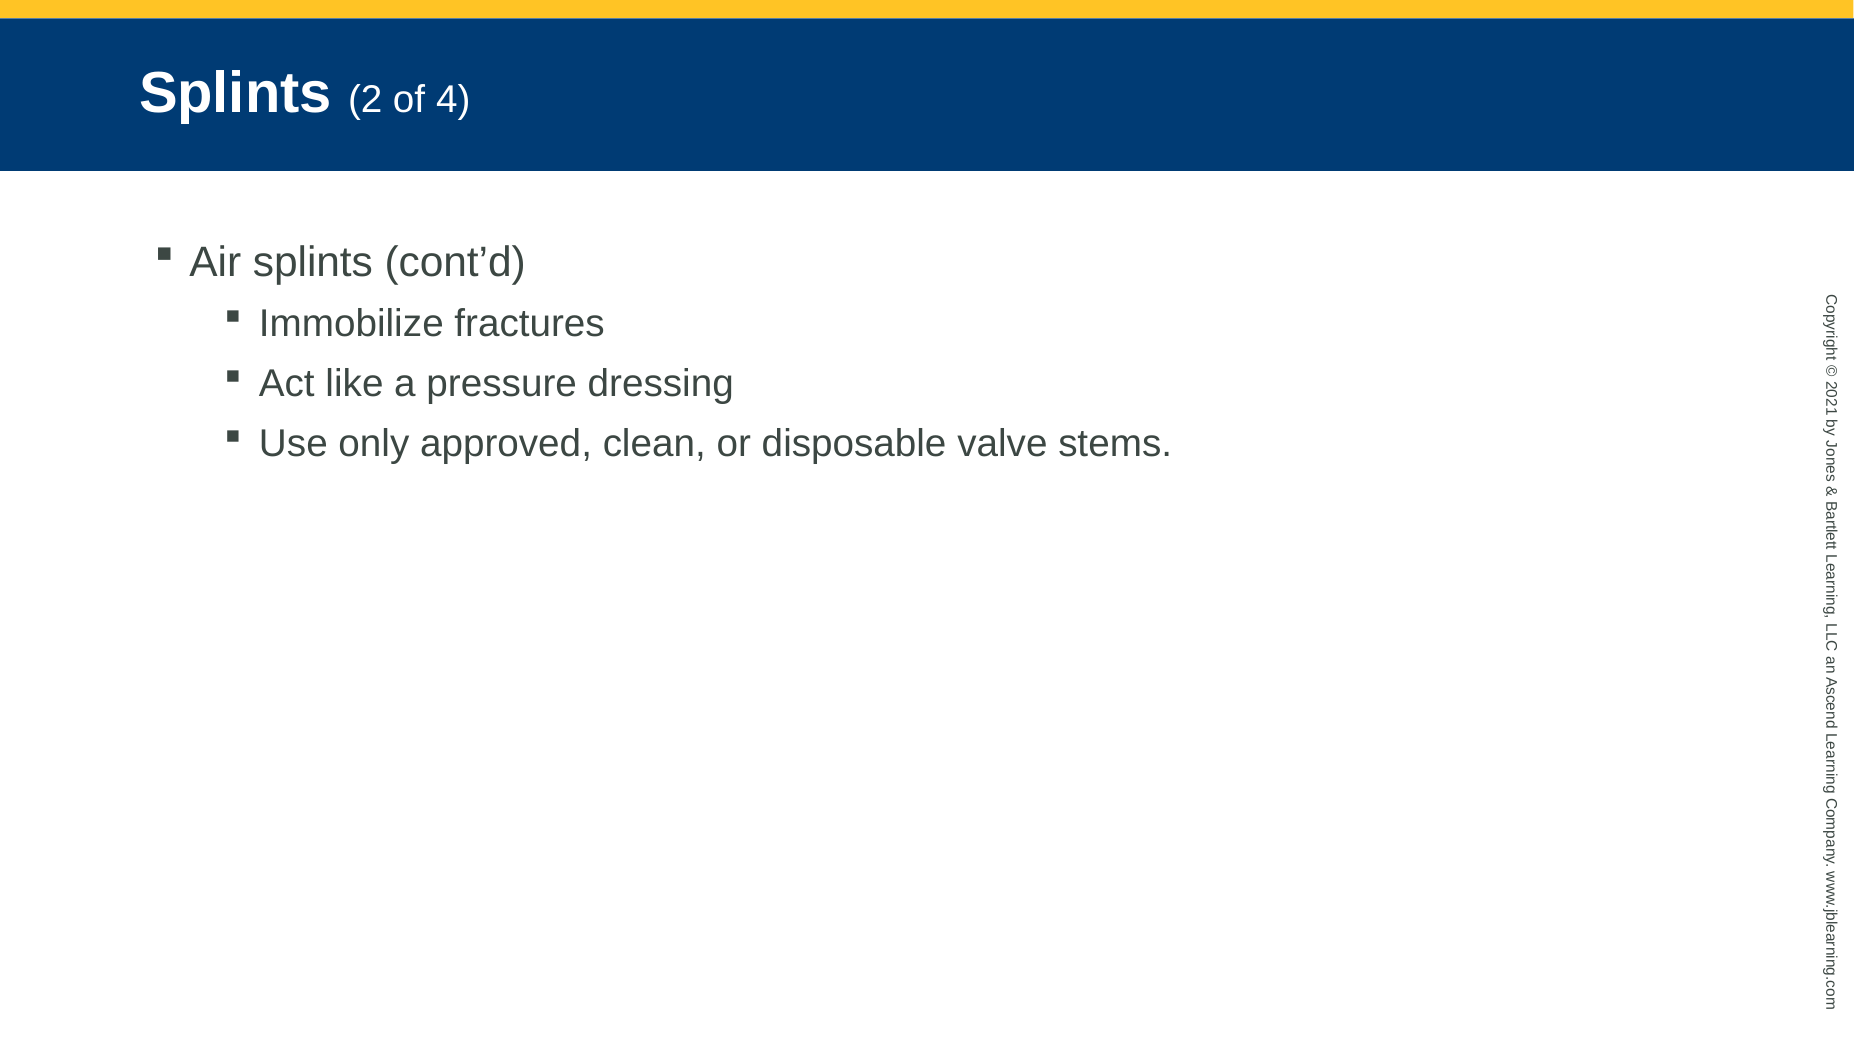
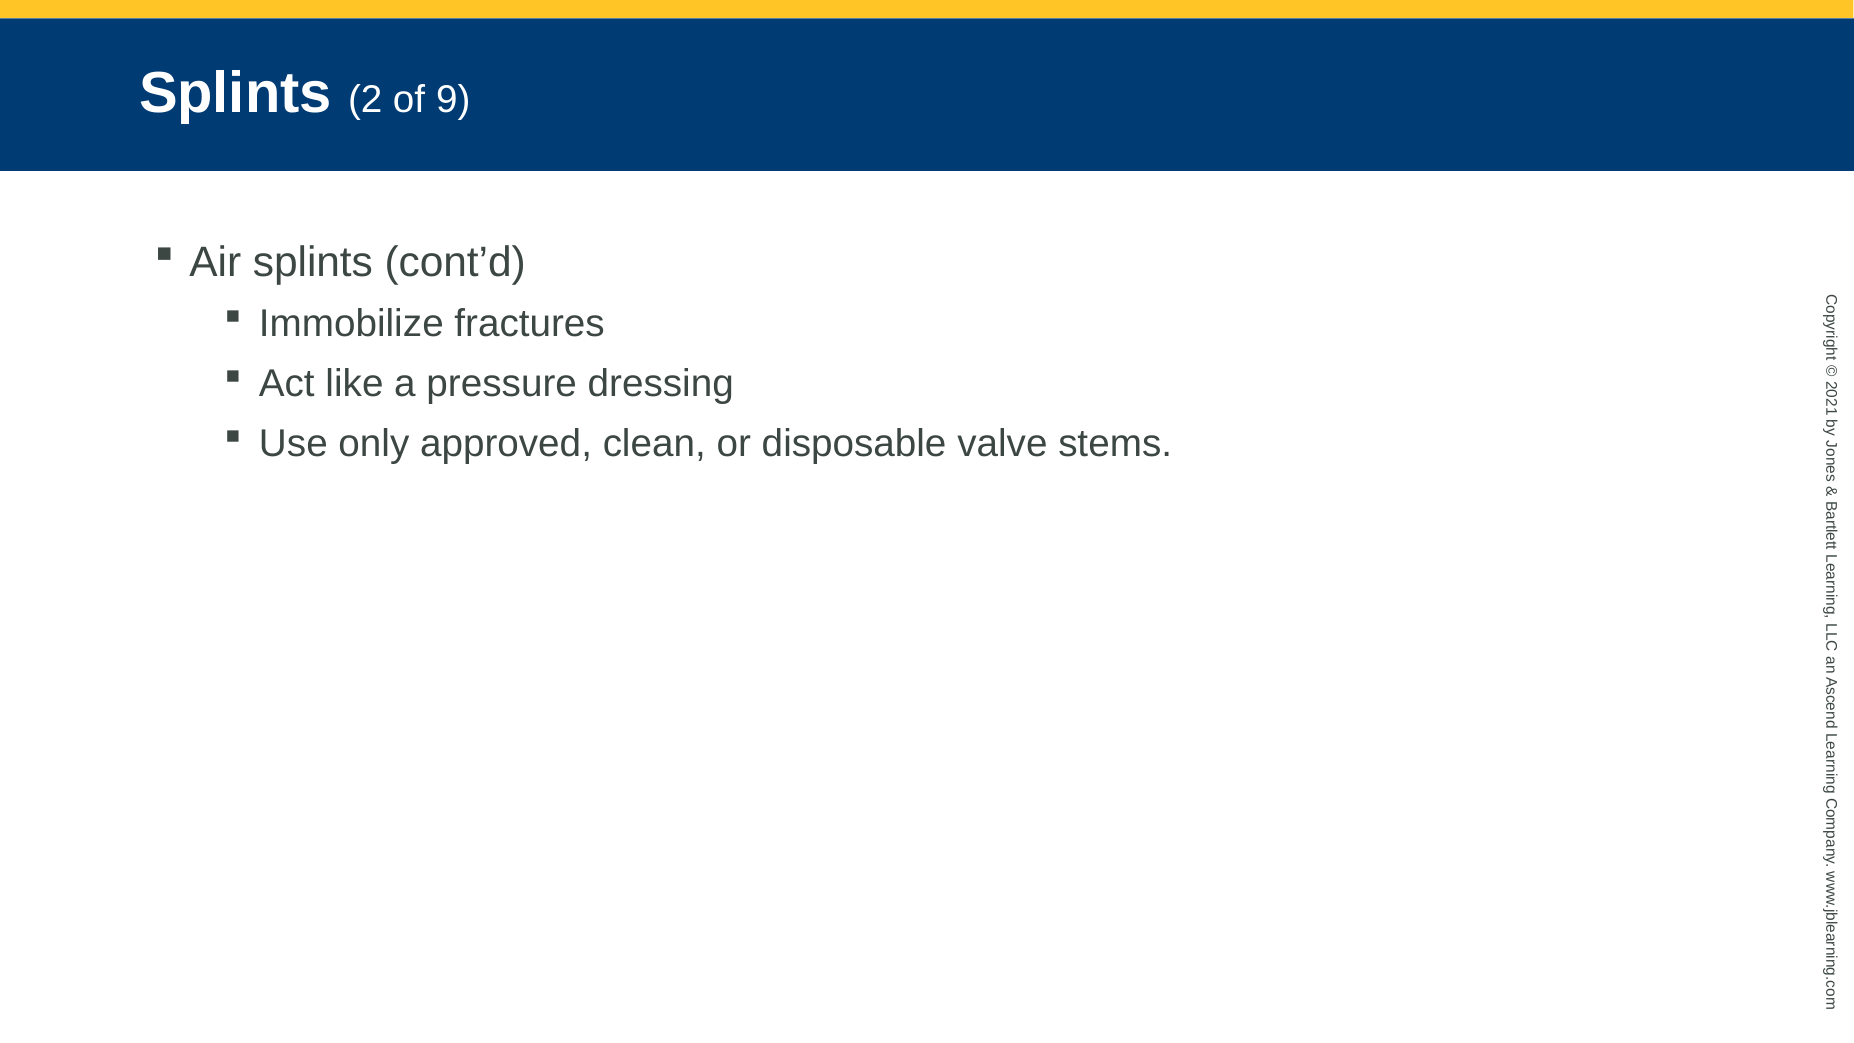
4: 4 -> 9
